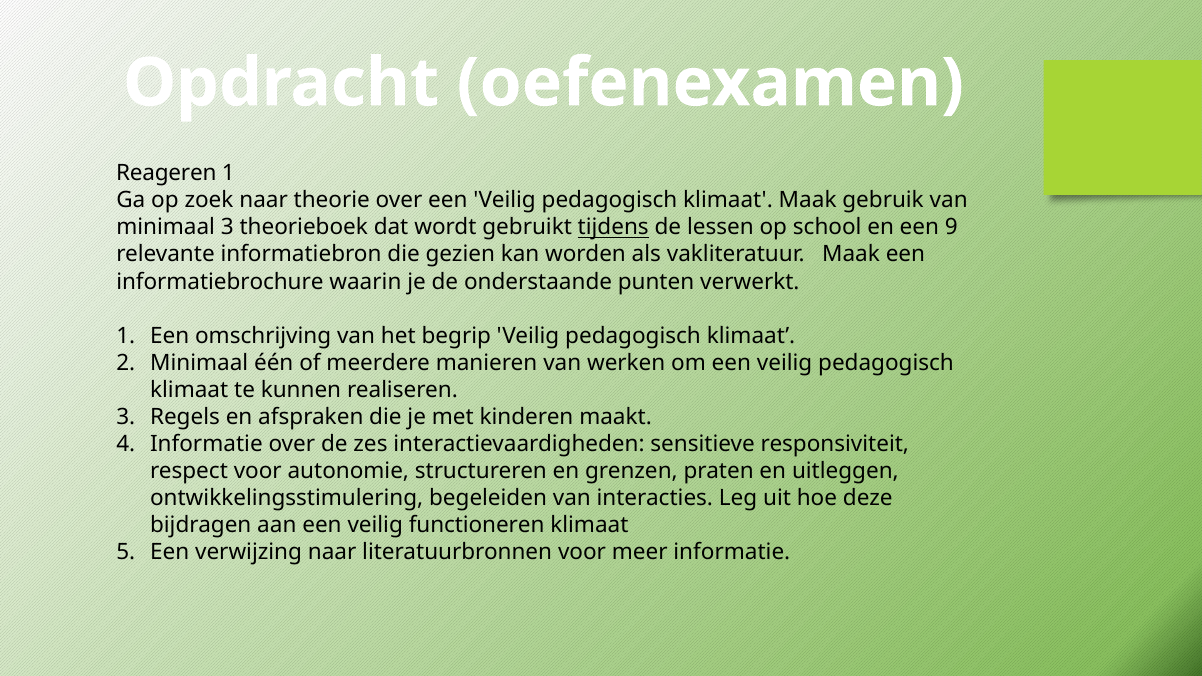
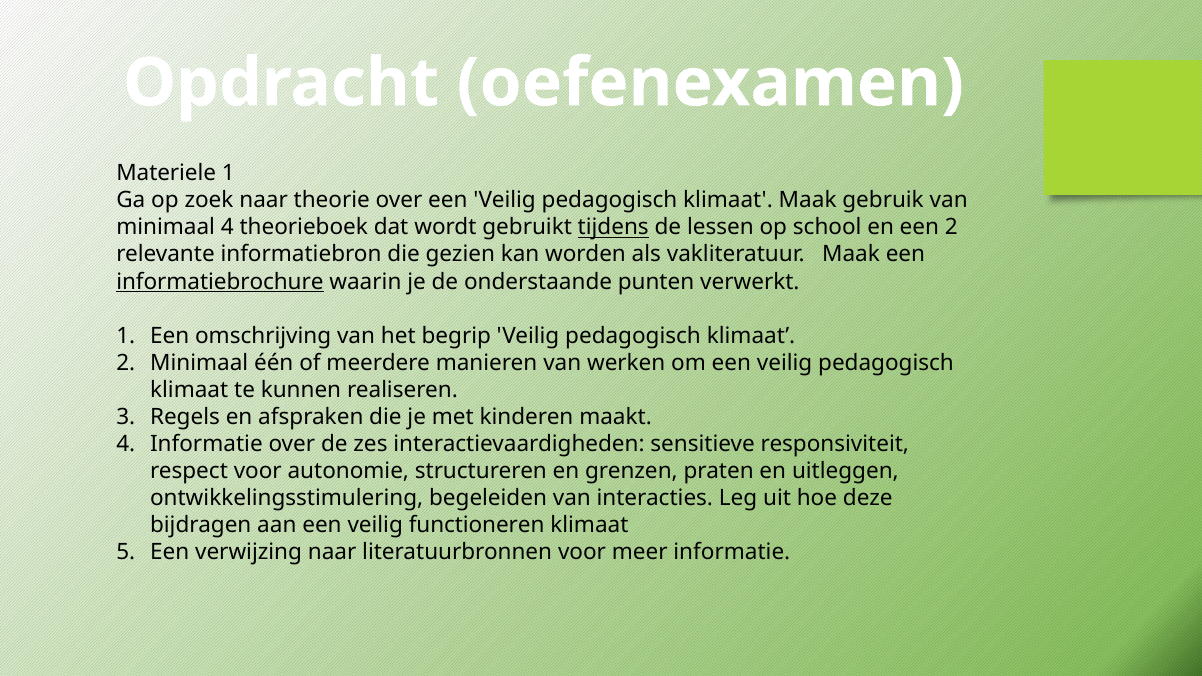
Reageren: Reageren -> Materiele
minimaal 3: 3 -> 4
een 9: 9 -> 2
informatiebrochure underline: none -> present
